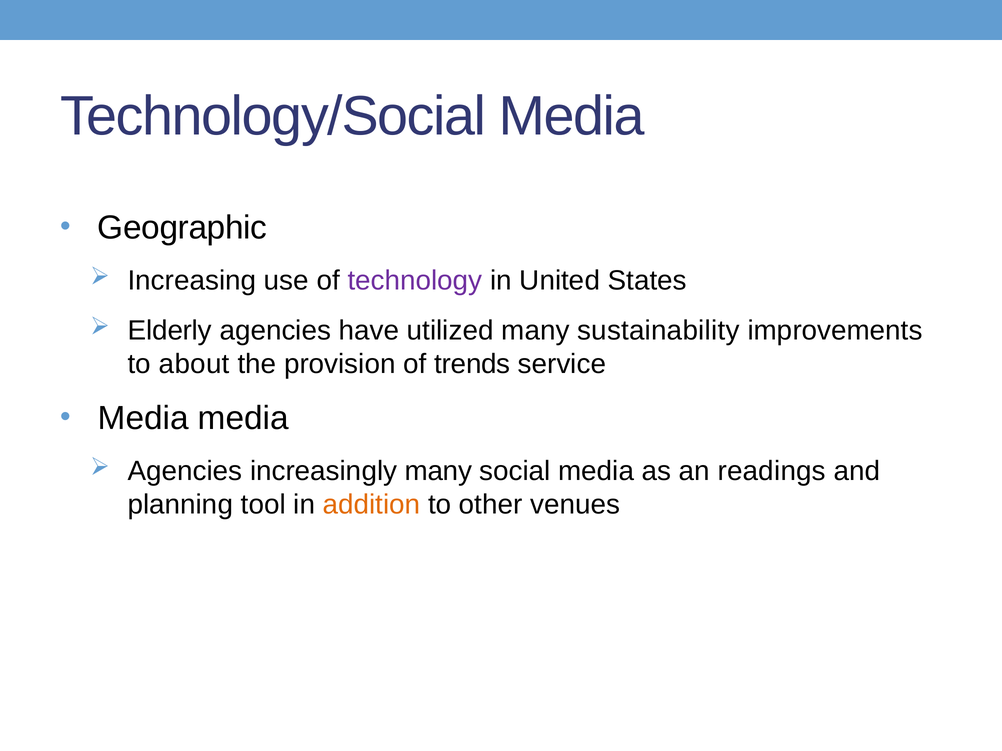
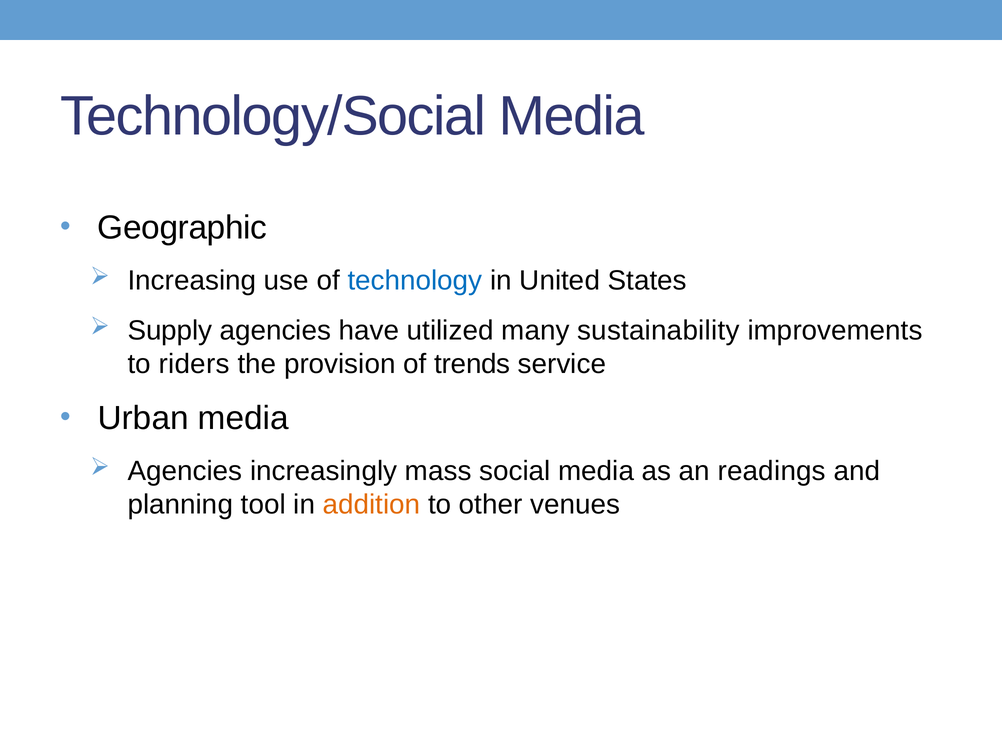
technology colour: purple -> blue
Elderly: Elderly -> Supply
about: about -> riders
Media at (143, 418): Media -> Urban
increasingly many: many -> mass
